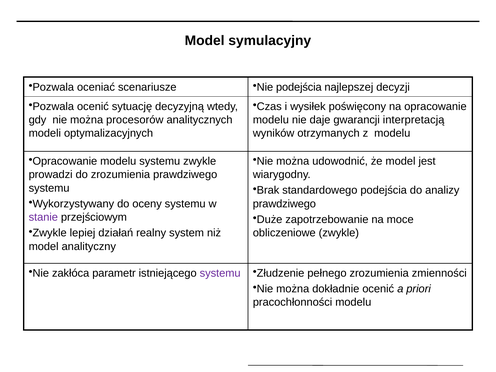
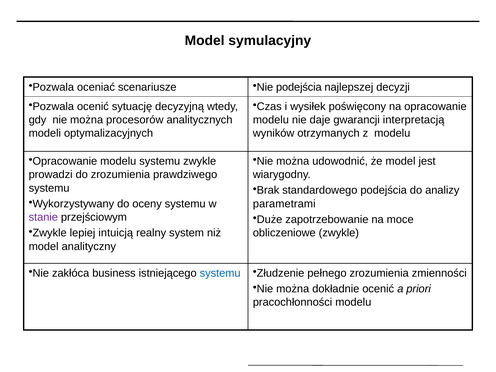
prawdziwego at (284, 204): prawdziwego -> parametrami
działań: działań -> intuicją
parametr: parametr -> business
systemu at (220, 273) colour: purple -> blue
